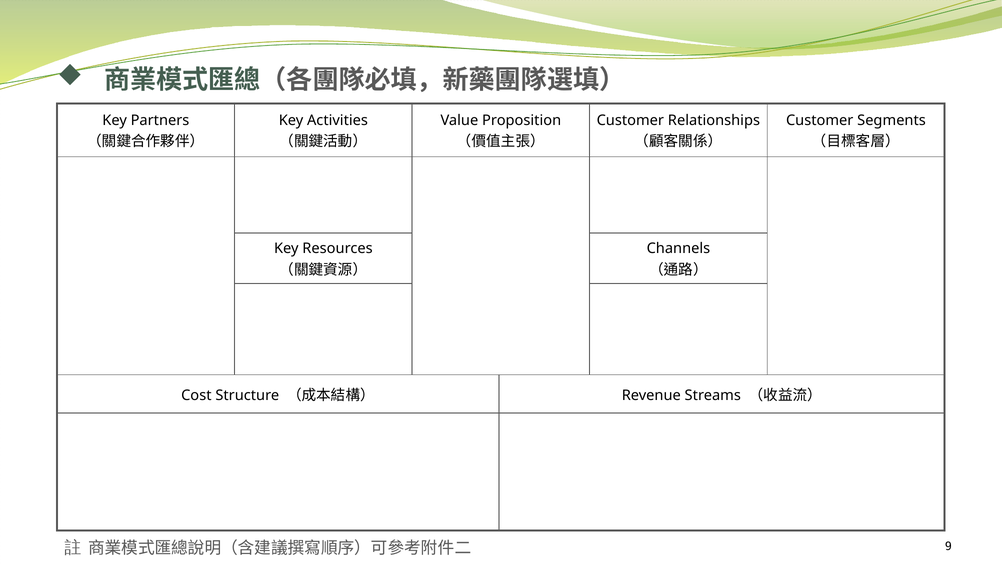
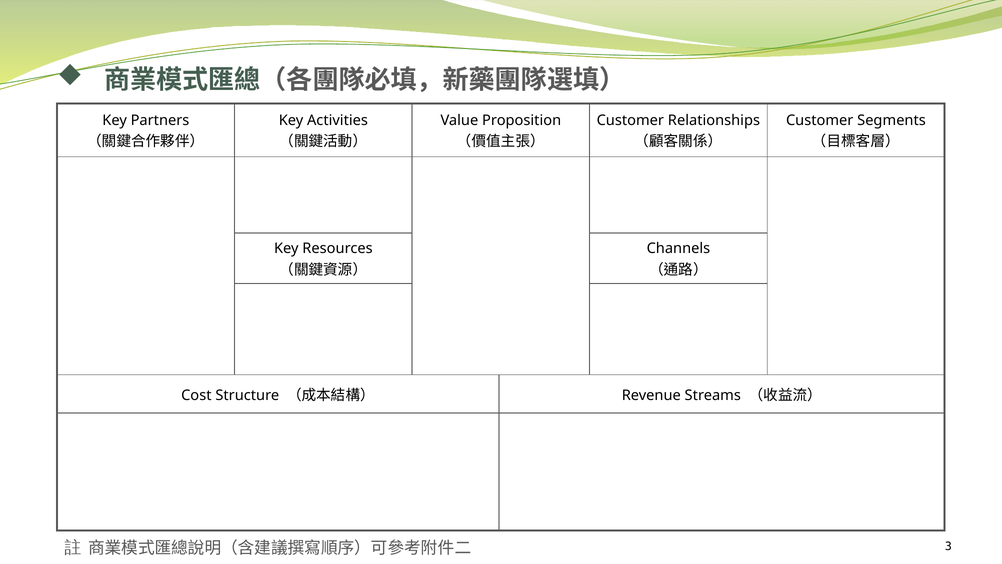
9: 9 -> 3
